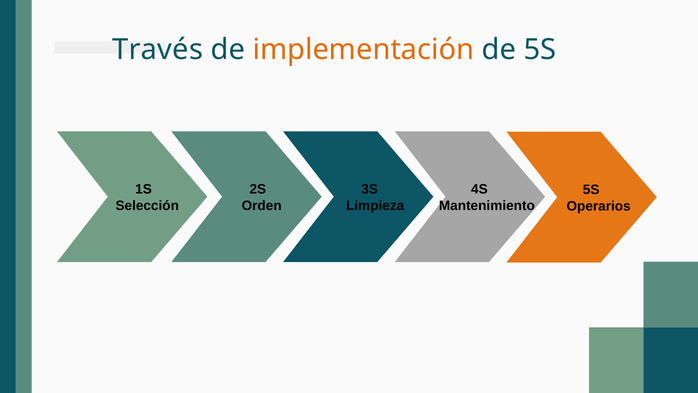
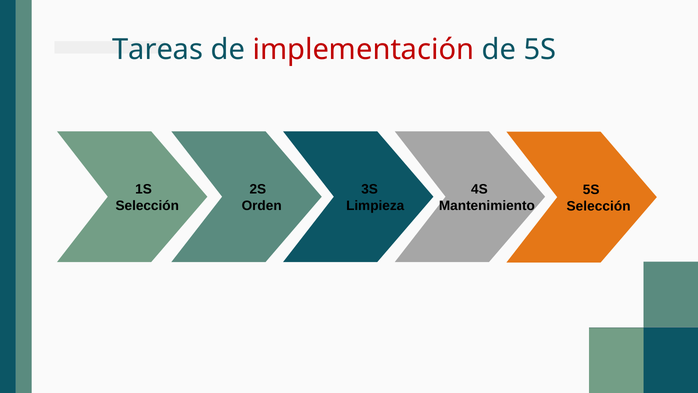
Través: Través -> Tareas
implementación colour: orange -> red
Operarios at (599, 206): Operarios -> Selección
